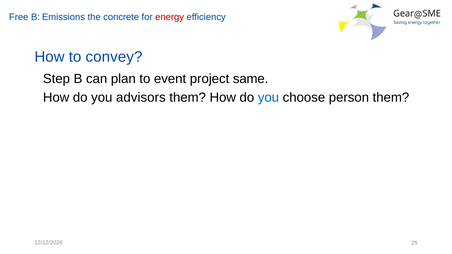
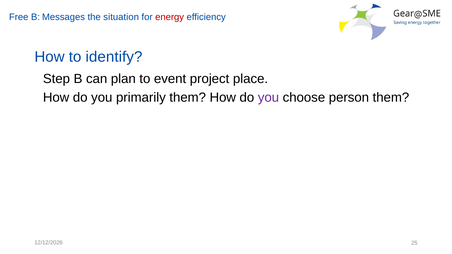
Emissions: Emissions -> Messages
concrete: concrete -> situation
convey: convey -> identify
same: same -> place
advisors: advisors -> primarily
you at (268, 98) colour: blue -> purple
